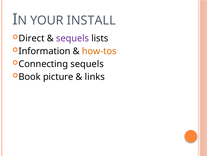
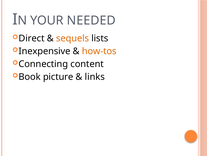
INSTALL: INSTALL -> NEEDED
sequels at (73, 38) colour: purple -> orange
Information: Information -> Inexpensive
Connecting sequels: sequels -> content
